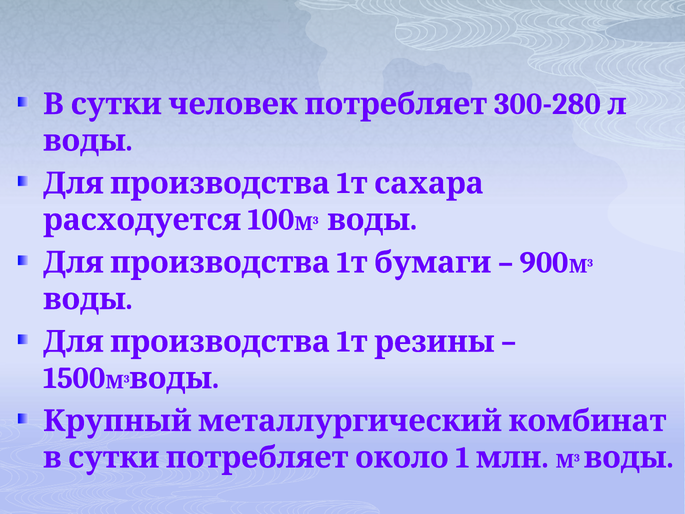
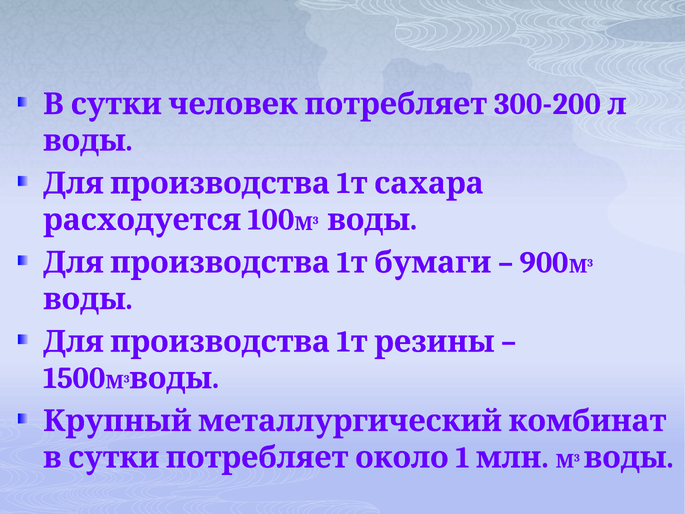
300-280: 300-280 -> 300-200
